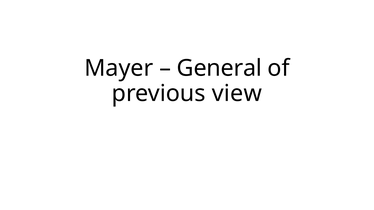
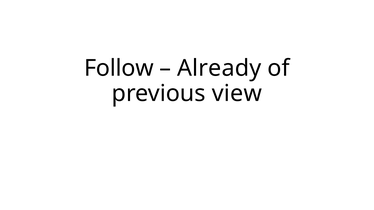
Mayer: Mayer -> Follow
General: General -> Already
